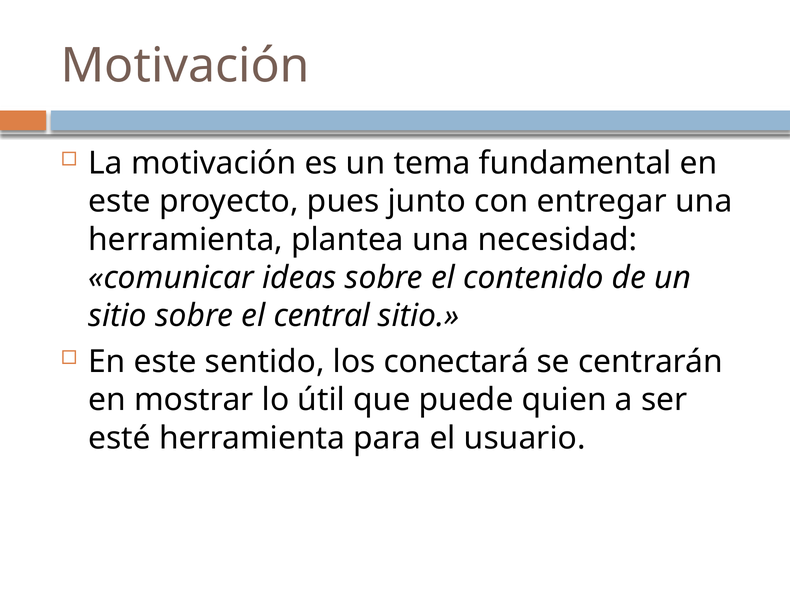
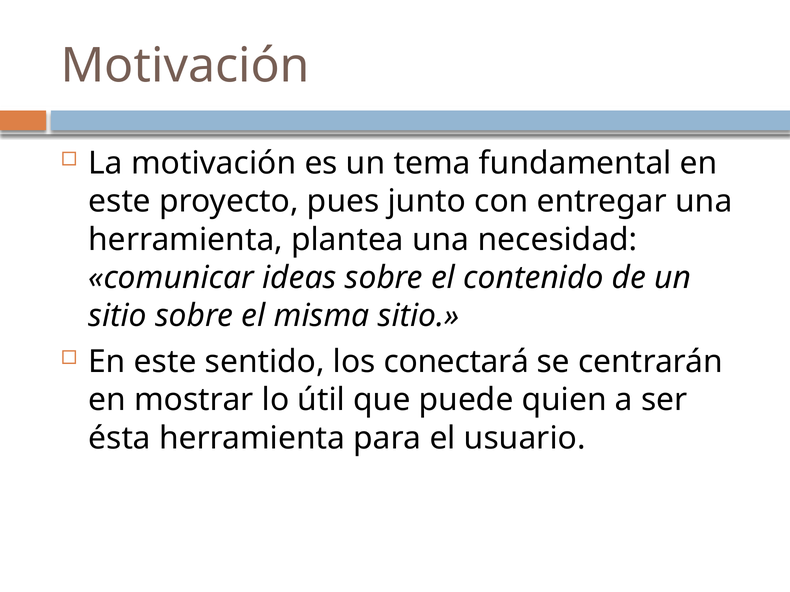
central: central -> misma
esté: esté -> ésta
